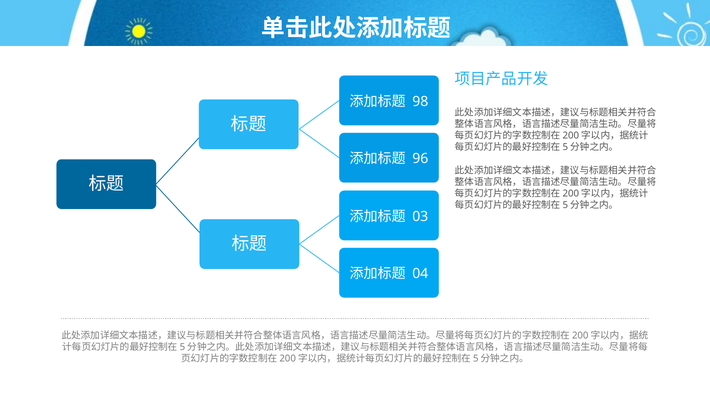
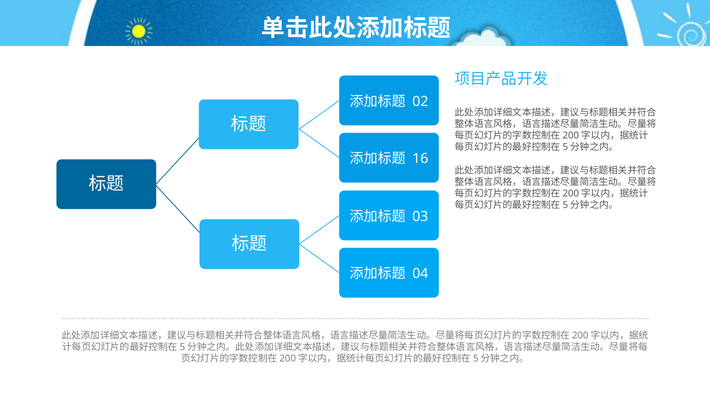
98: 98 -> 02
96: 96 -> 16
